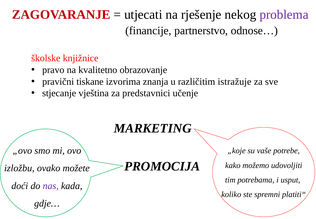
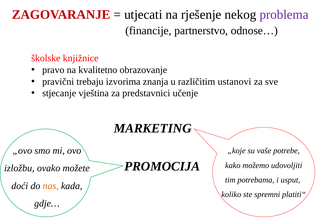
tiskane: tiskane -> trebaju
istražuje: istražuje -> ustanovi
nas colour: purple -> orange
